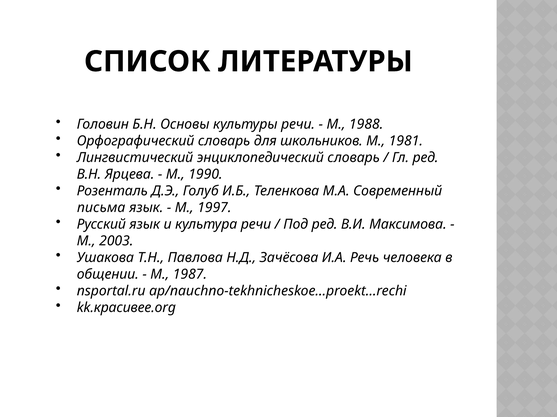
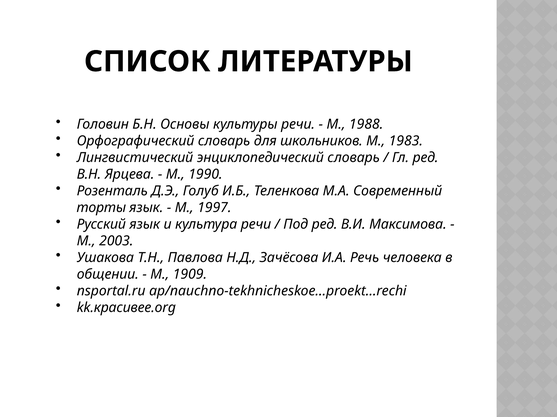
1981: 1981 -> 1983
письма: письма -> торты
1987: 1987 -> 1909
